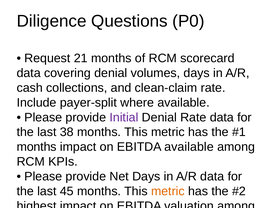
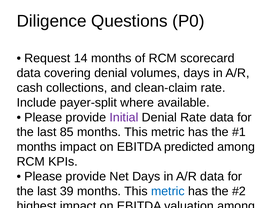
21: 21 -> 14
38: 38 -> 85
EBITDA available: available -> predicted
45: 45 -> 39
metric at (168, 192) colour: orange -> blue
